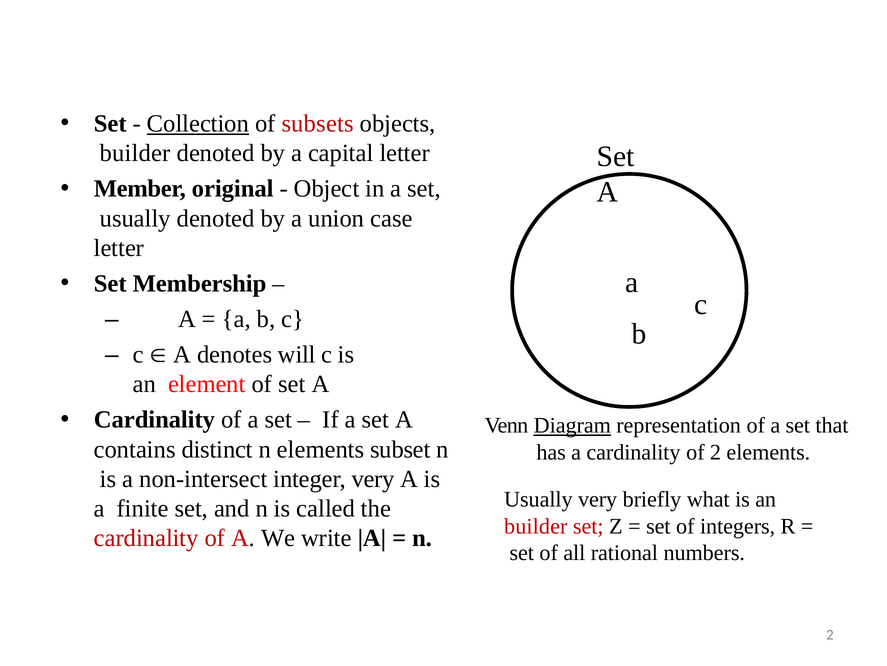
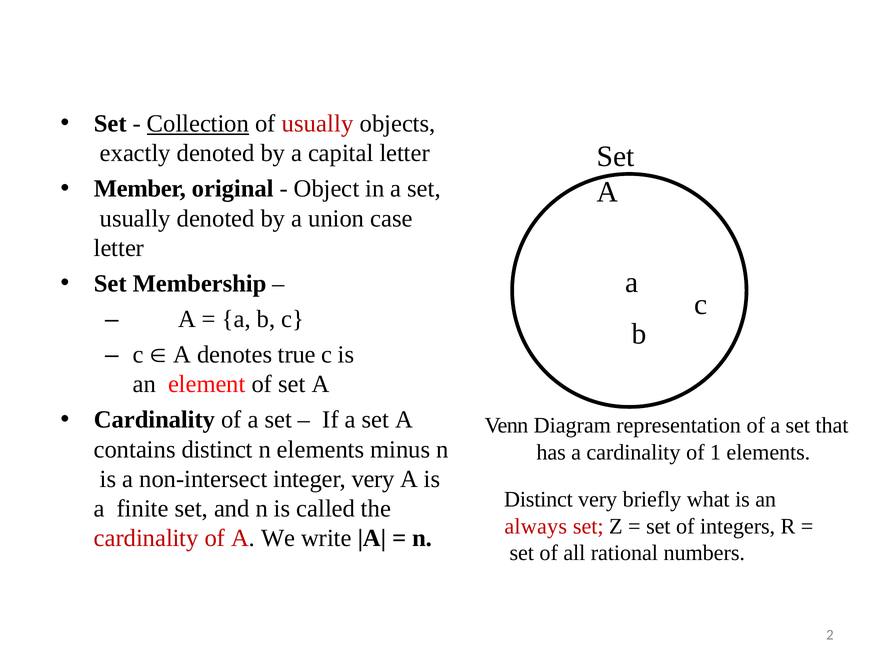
of subsets: subsets -> usually
builder at (135, 153): builder -> exactly
will: will -> true
Diagram underline: present -> none
subset: subset -> minus
of 2: 2 -> 1
Usually at (538, 499): Usually -> Distinct
builder at (536, 526): builder -> always
